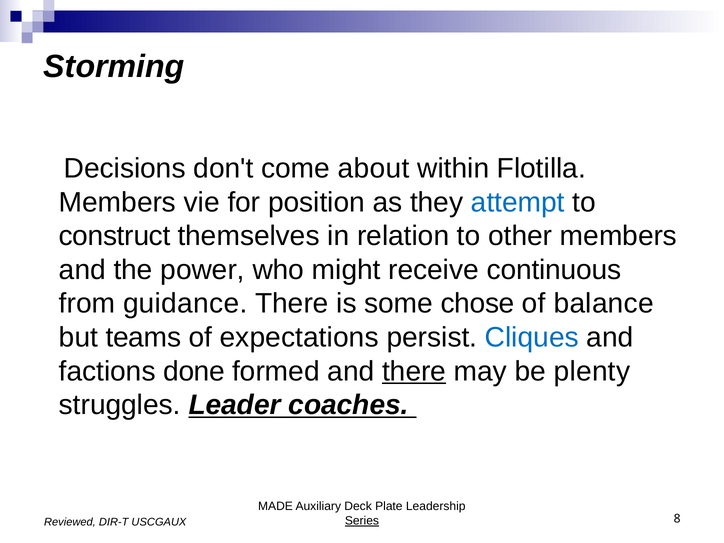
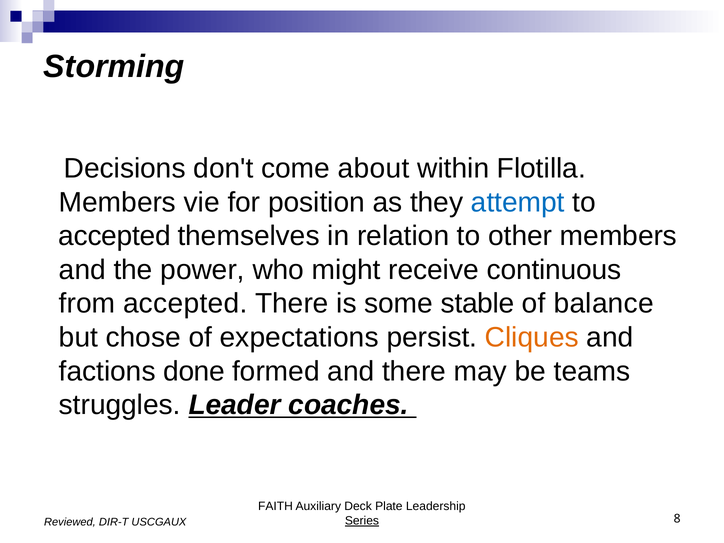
construct at (115, 236): construct -> accepted
from guidance: guidance -> accepted
chose: chose -> stable
teams: teams -> chose
Cliques colour: blue -> orange
there at (414, 371) underline: present -> none
plenty: plenty -> teams
MADE: MADE -> FAITH
